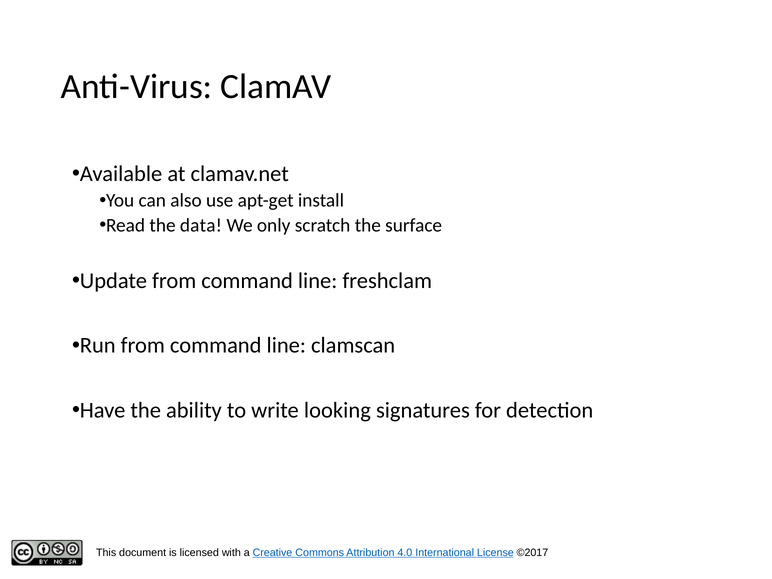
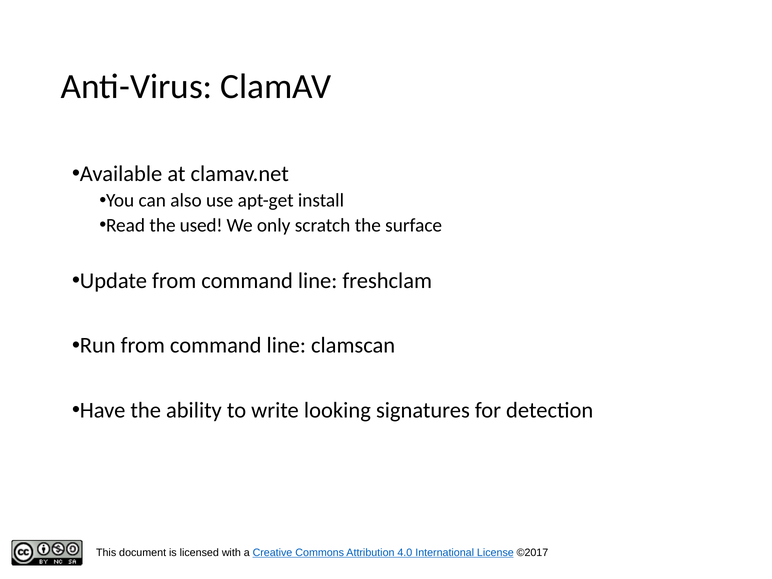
data: data -> used
